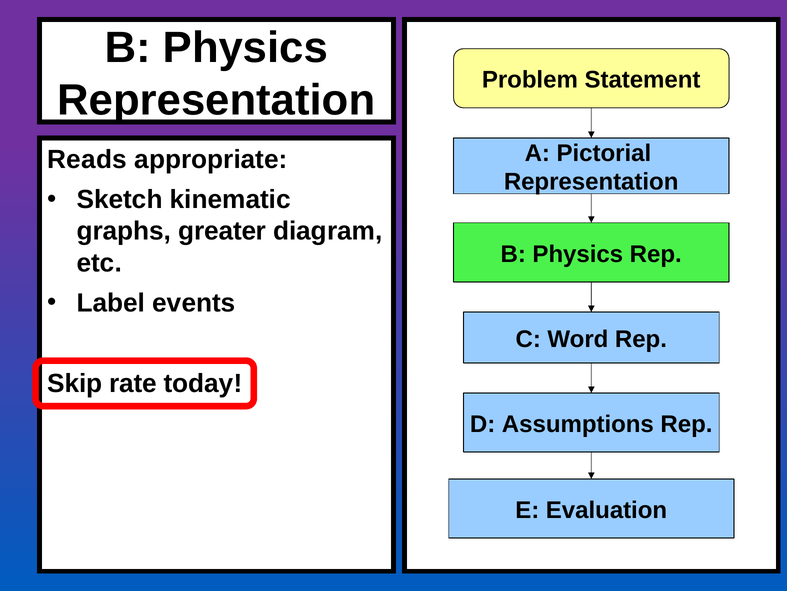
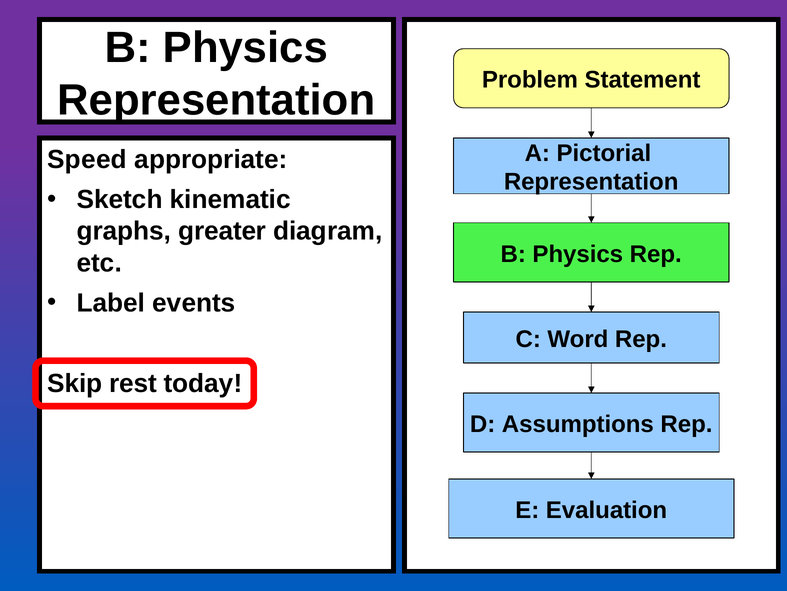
Reads: Reads -> Speed
rate: rate -> rest
